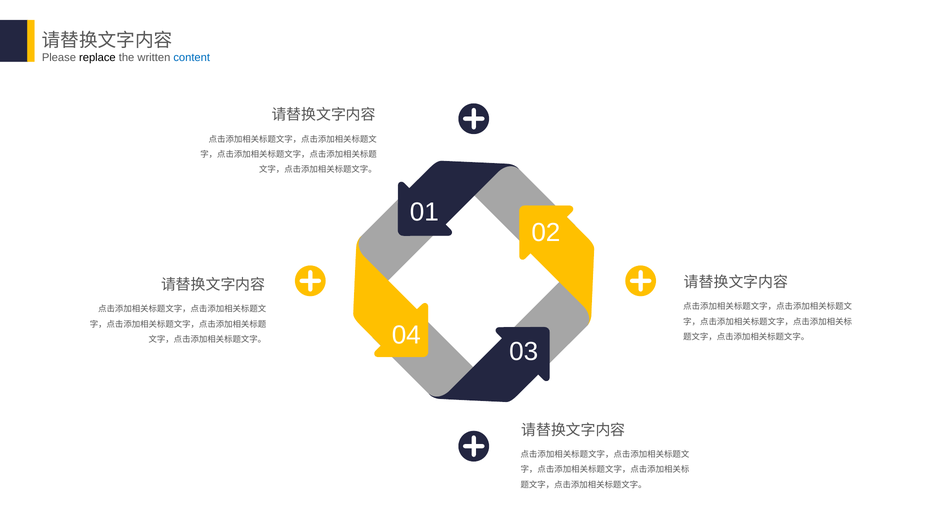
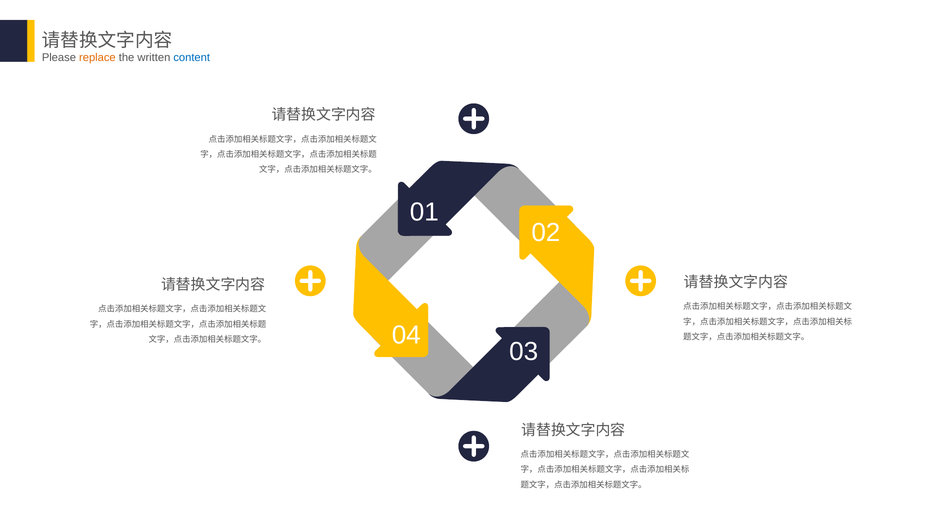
replace colour: black -> orange
